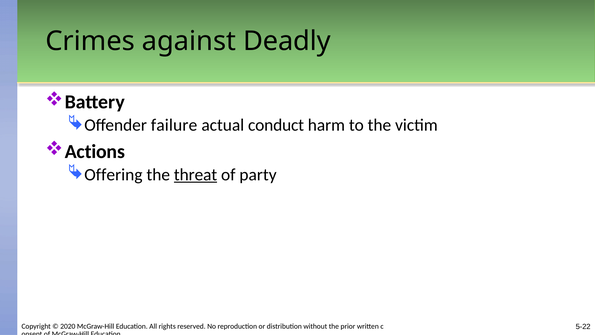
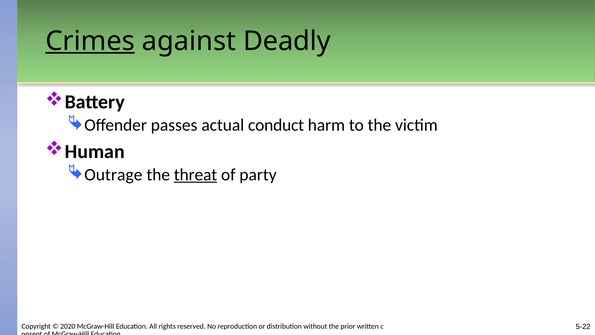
Crimes underline: none -> present
failure: failure -> passes
Actions: Actions -> Human
Offering: Offering -> Outrage
